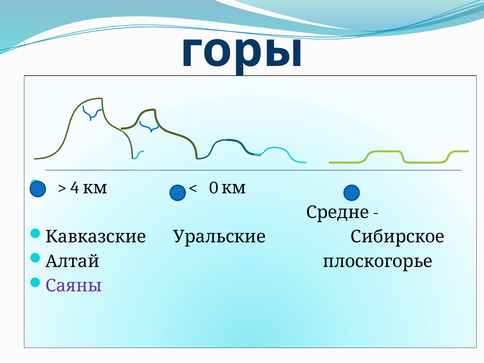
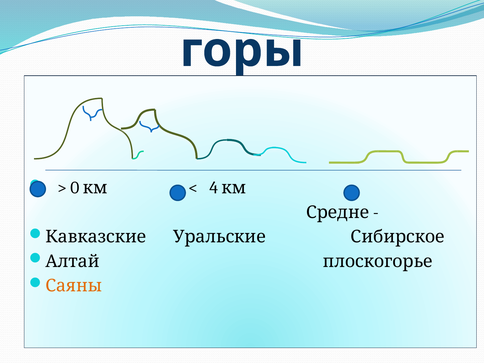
4: 4 -> 0
0: 0 -> 4
Саяны colour: purple -> orange
